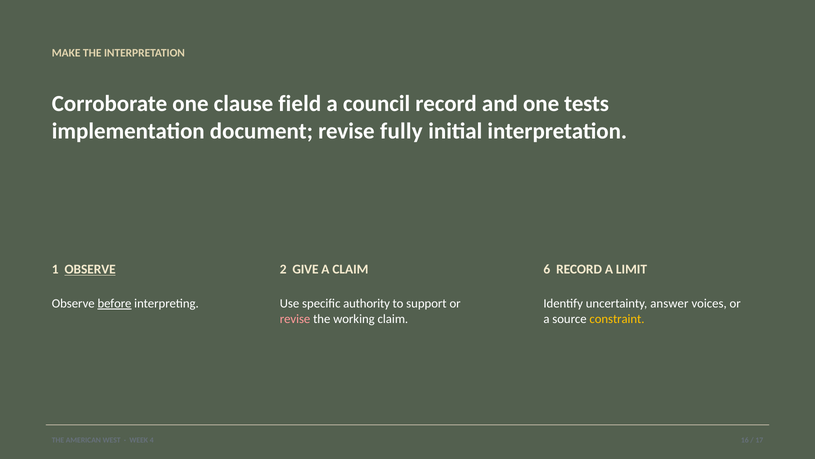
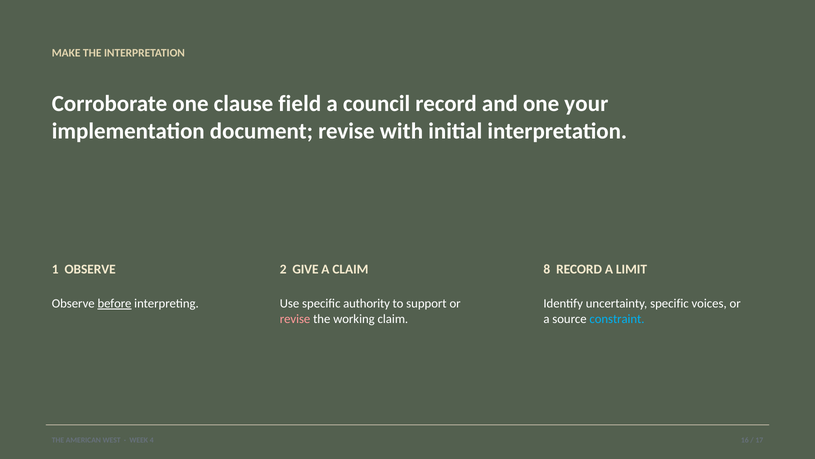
tests: tests -> your
fully: fully -> with
OBSERVE at (90, 269) underline: present -> none
6: 6 -> 8
uncertainty answer: answer -> specific
constraint colour: yellow -> light blue
